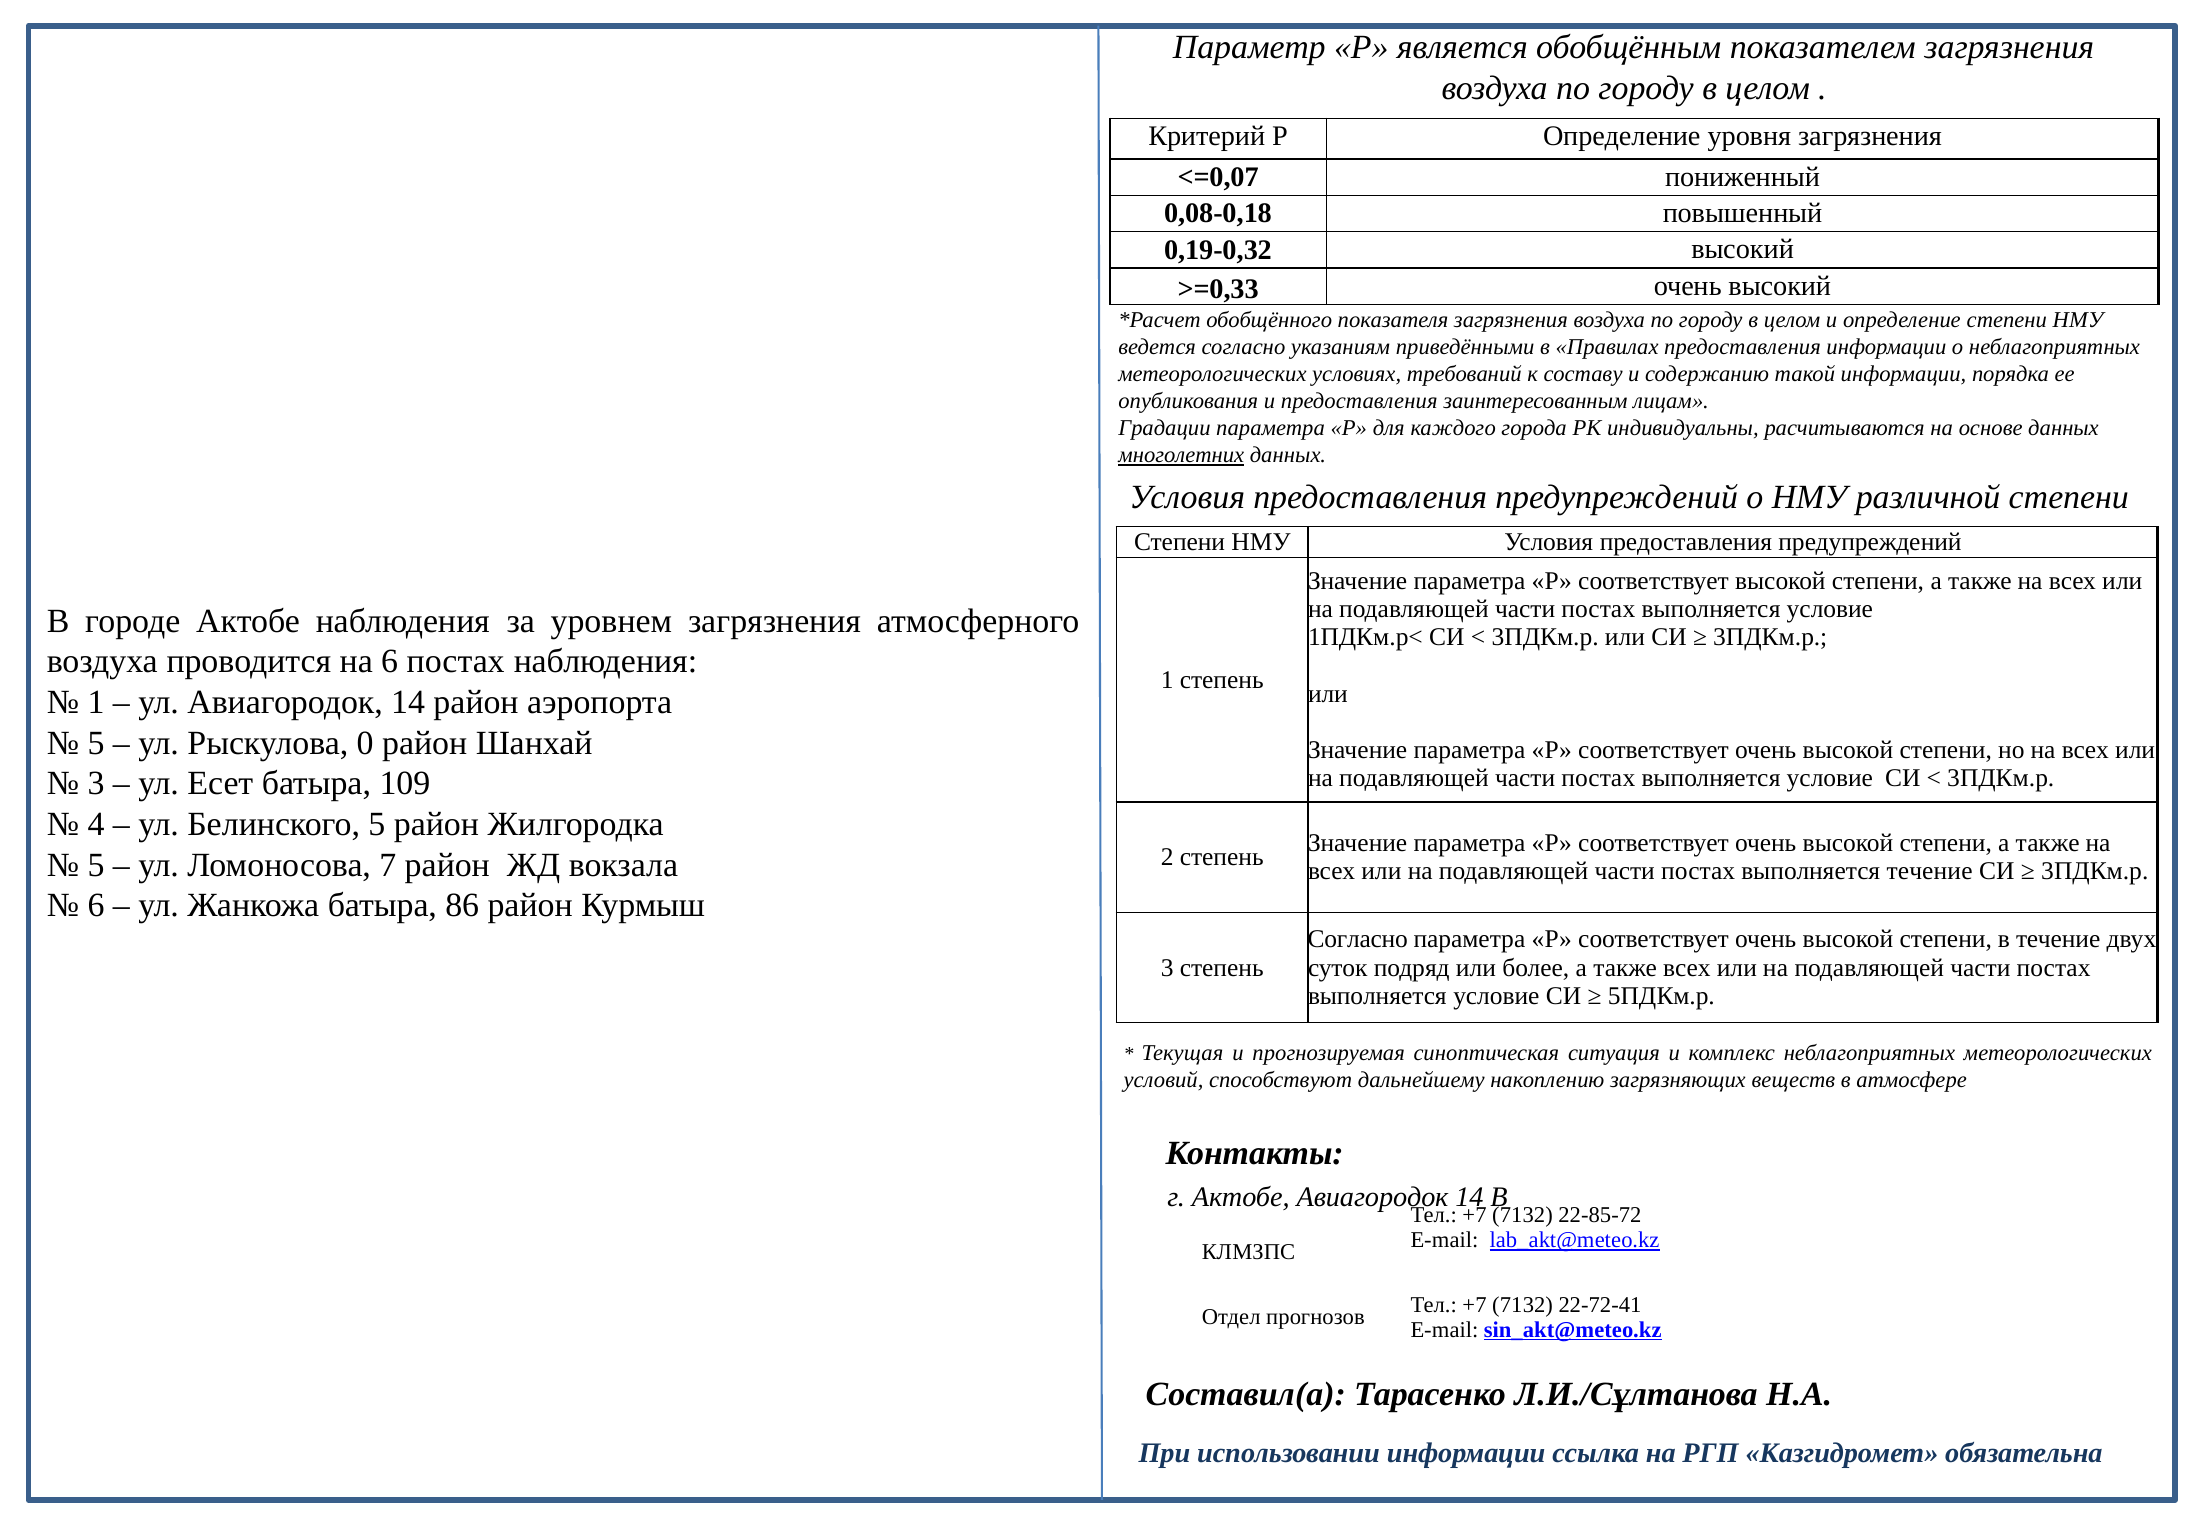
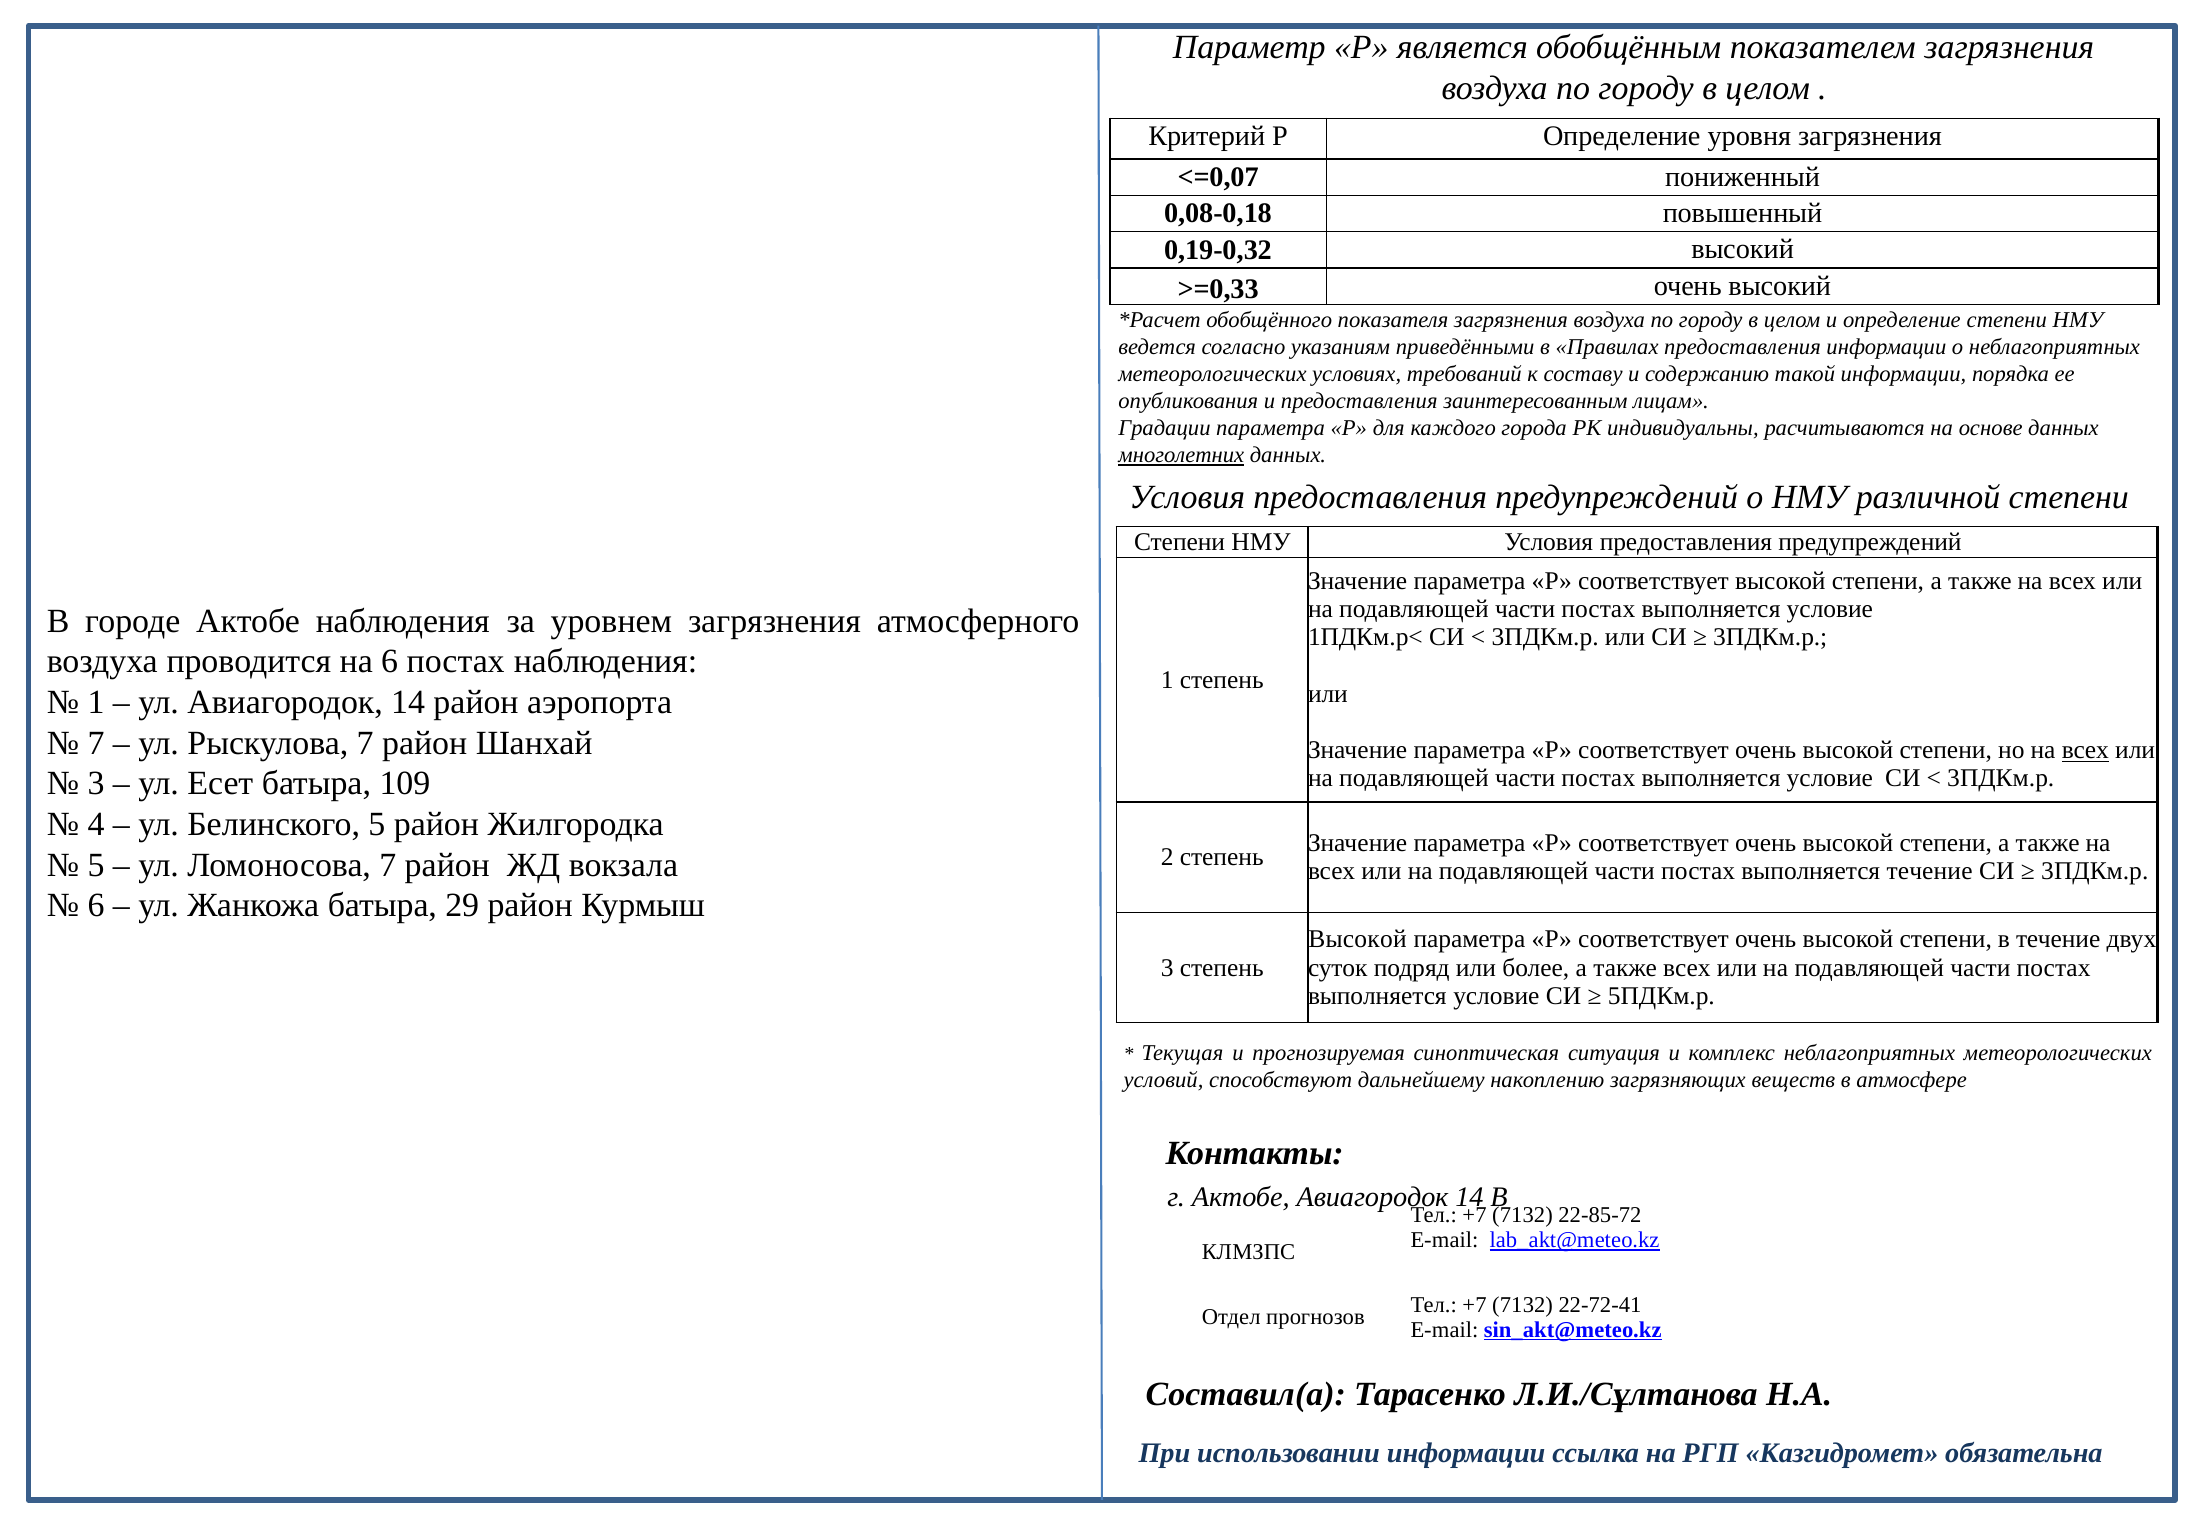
5 at (96, 743): 5 -> 7
Рыскулова 0: 0 -> 7
всех at (2085, 750) underline: none -> present
86: 86 -> 29
Согласно at (1358, 939): Согласно -> Высокой
